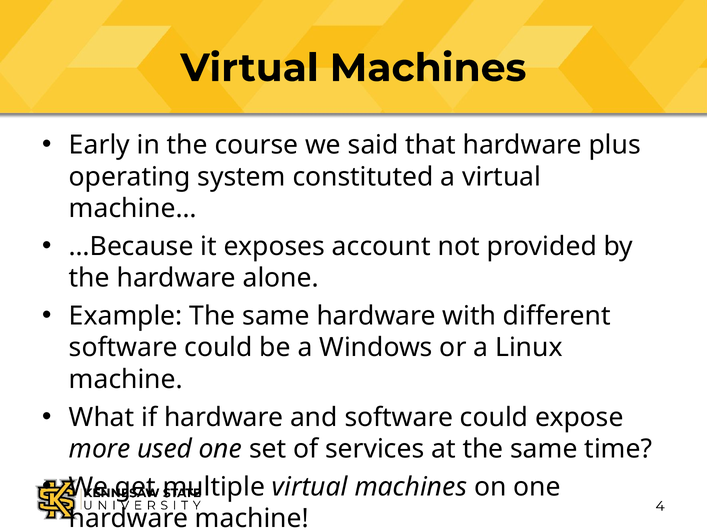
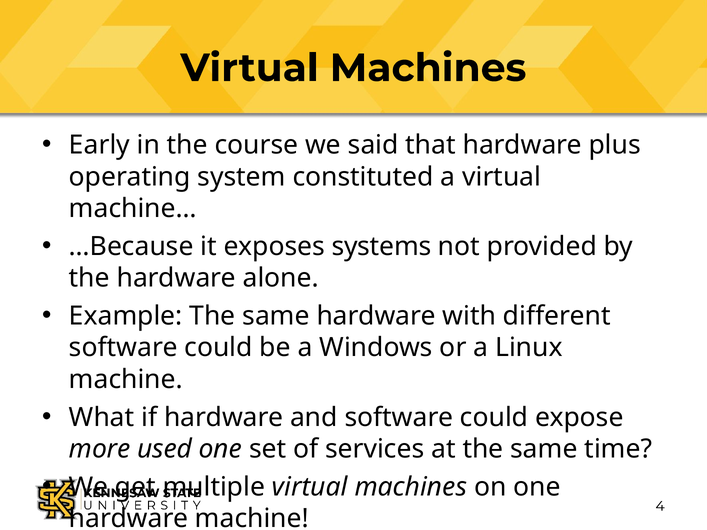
account: account -> systems
